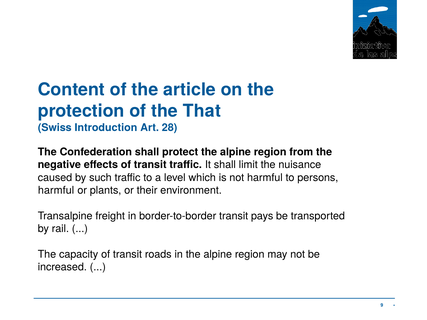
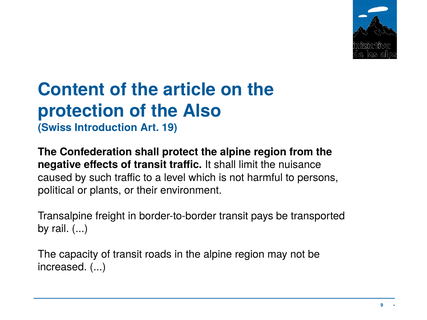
That: That -> Also
28: 28 -> 19
harmful at (56, 190): harmful -> political
